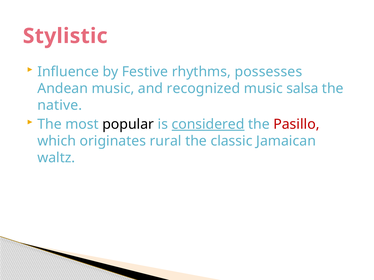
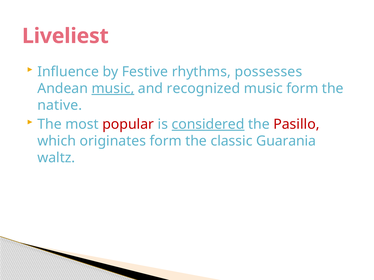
Stylistic: Stylistic -> Liveliest
music at (113, 89) underline: none -> present
music salsa: salsa -> form
popular colour: black -> red
originates rural: rural -> form
Jamaican: Jamaican -> Guarania
